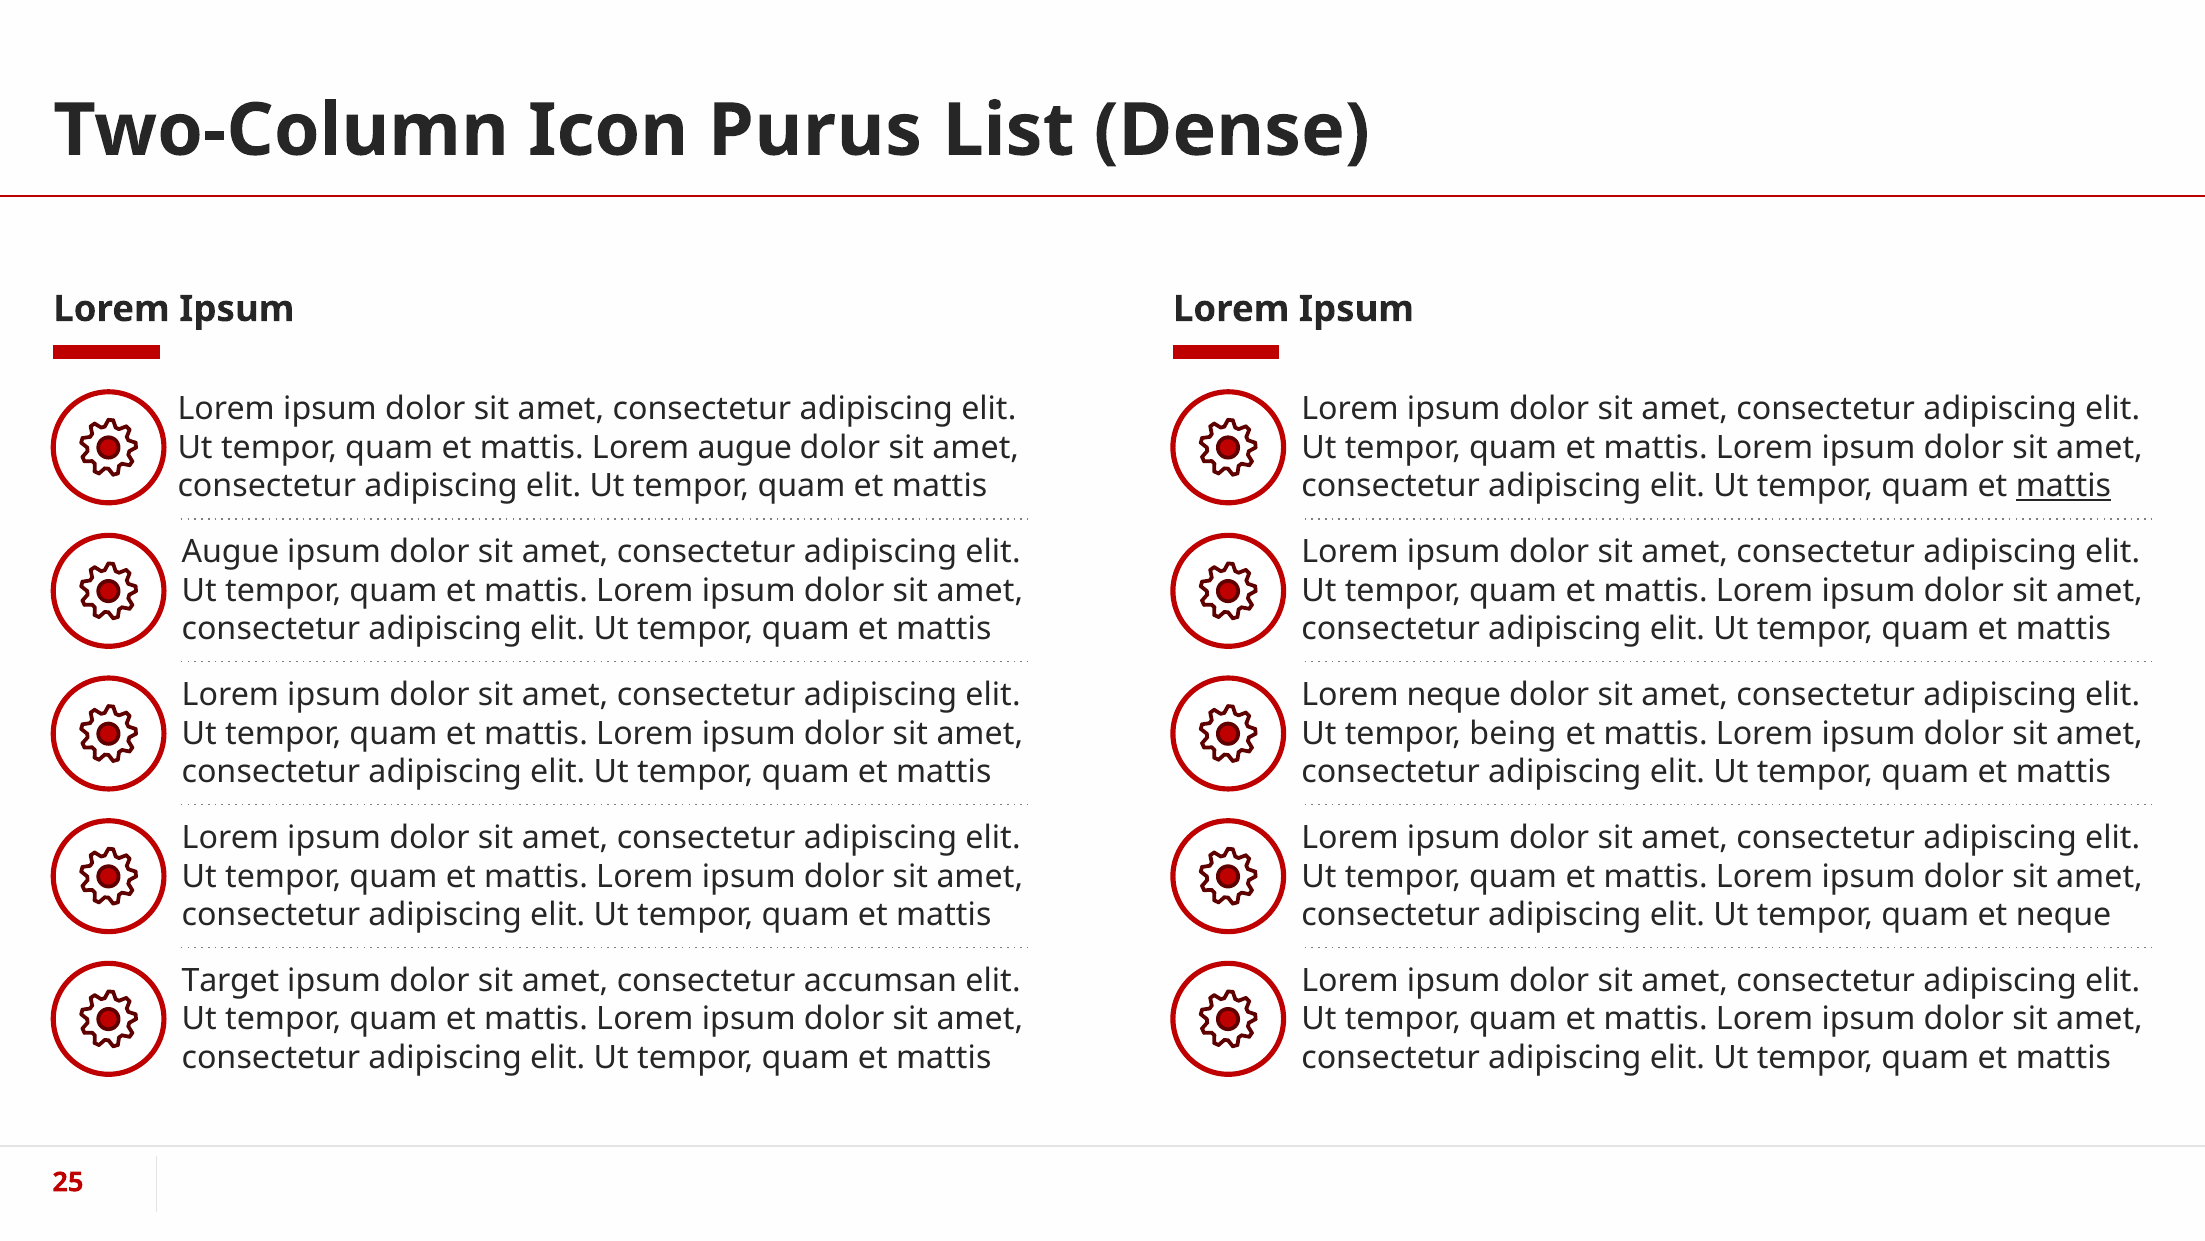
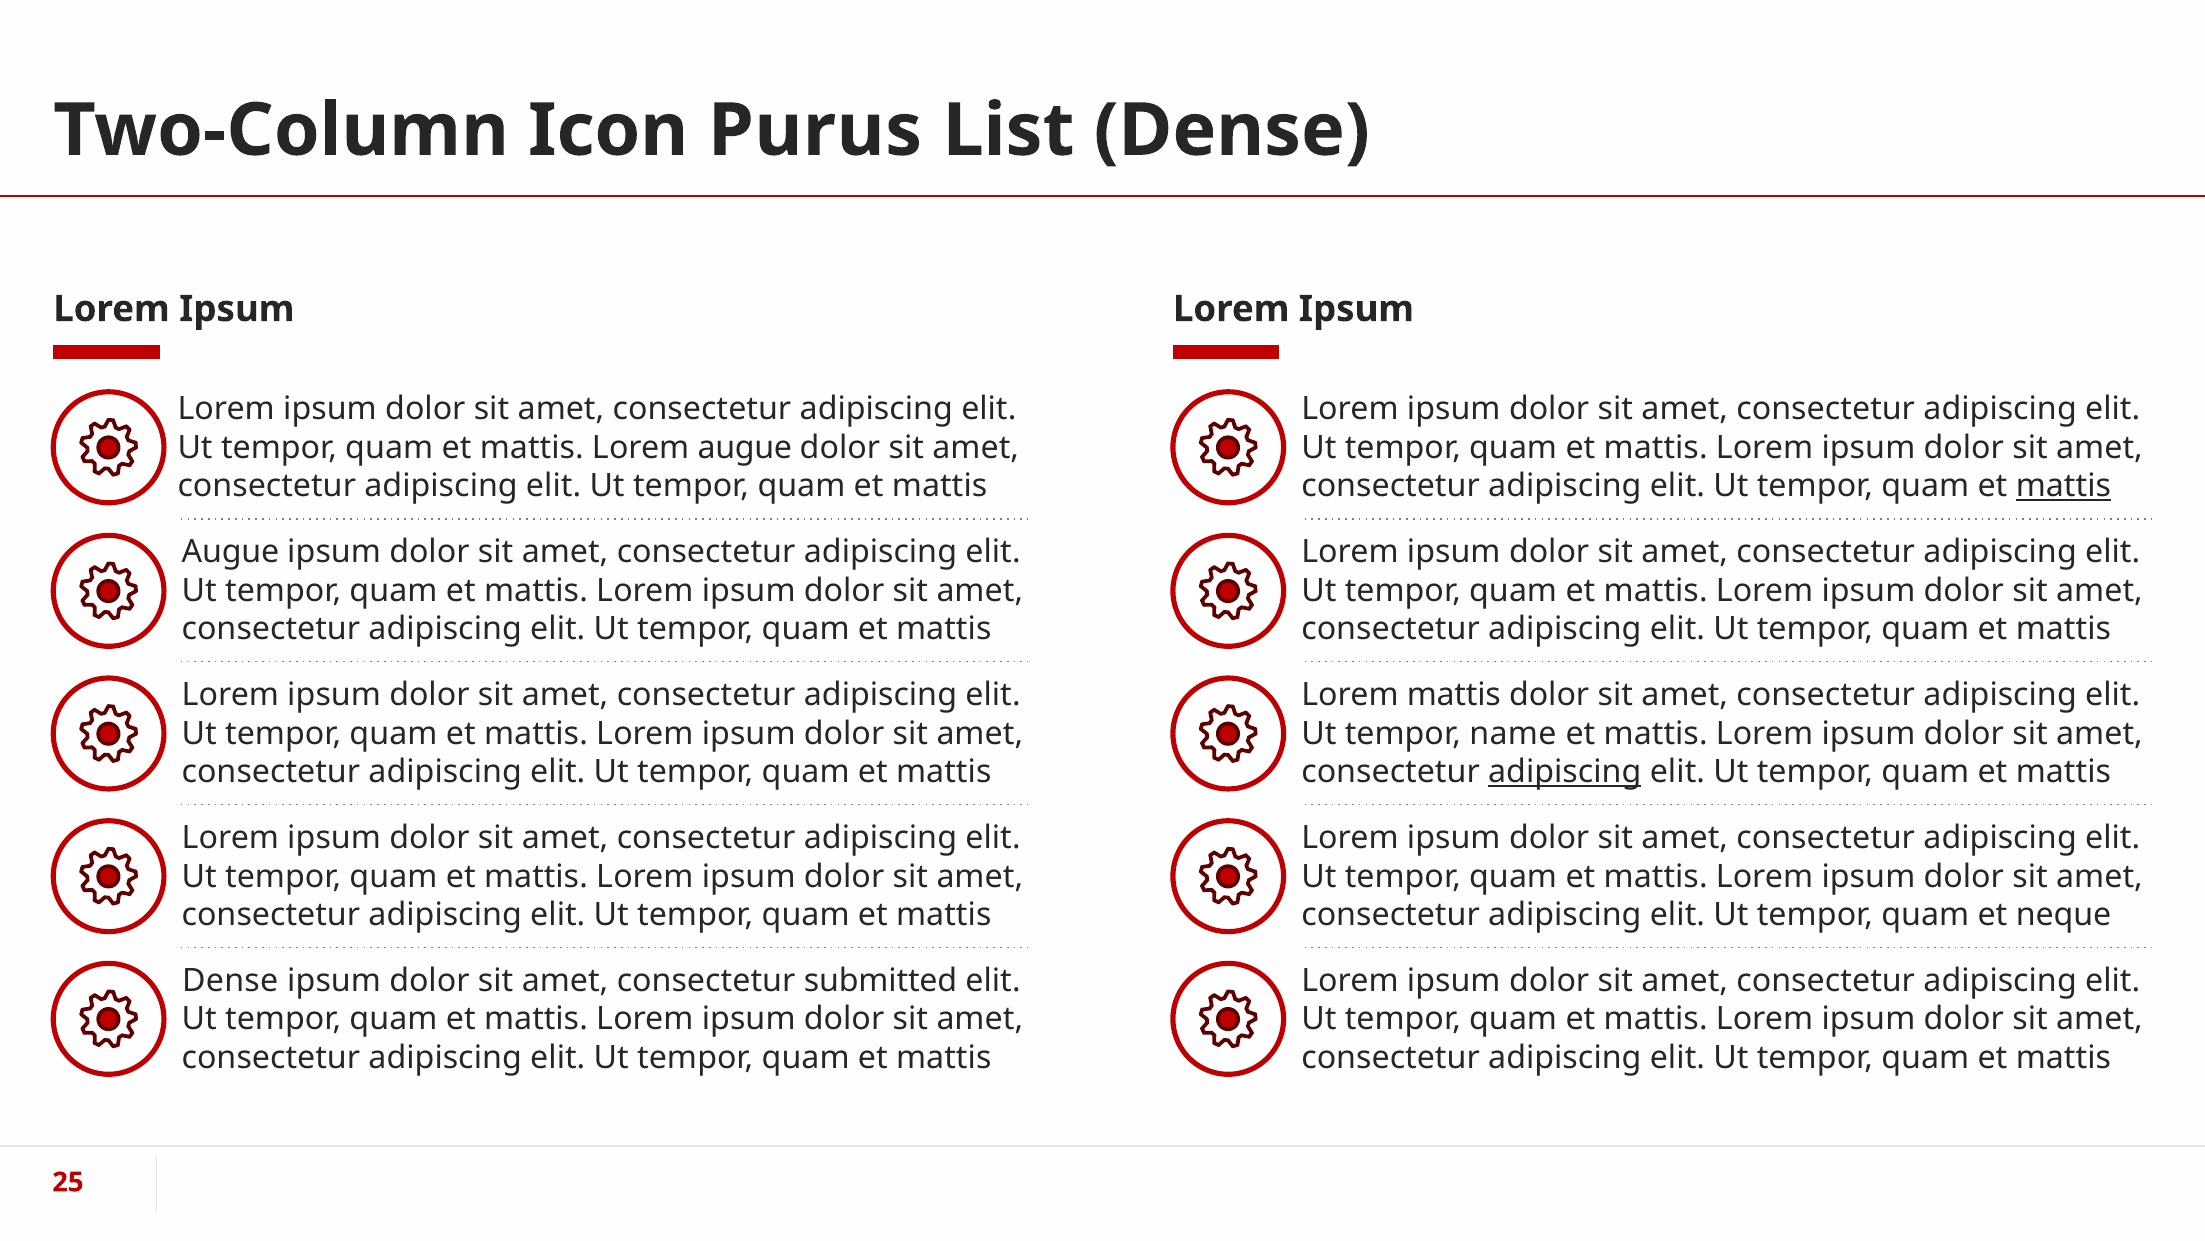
Lorem neque: neque -> mattis
being: being -> name
adipiscing at (1565, 772) underline: none -> present
Target at (230, 980): Target -> Dense
accumsan: accumsan -> submitted
